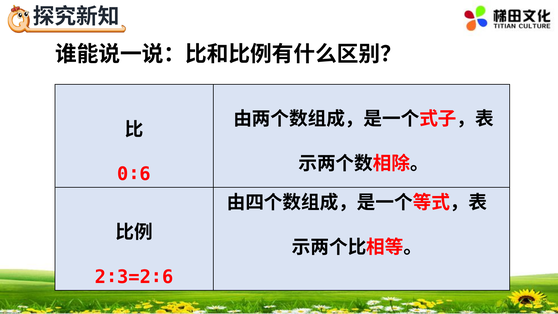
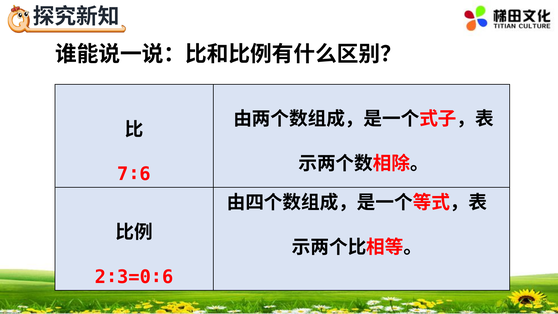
0∶6: 0∶6 -> 7∶6
2∶3=2∶6: 2∶3=2∶6 -> 2∶3=0∶6
